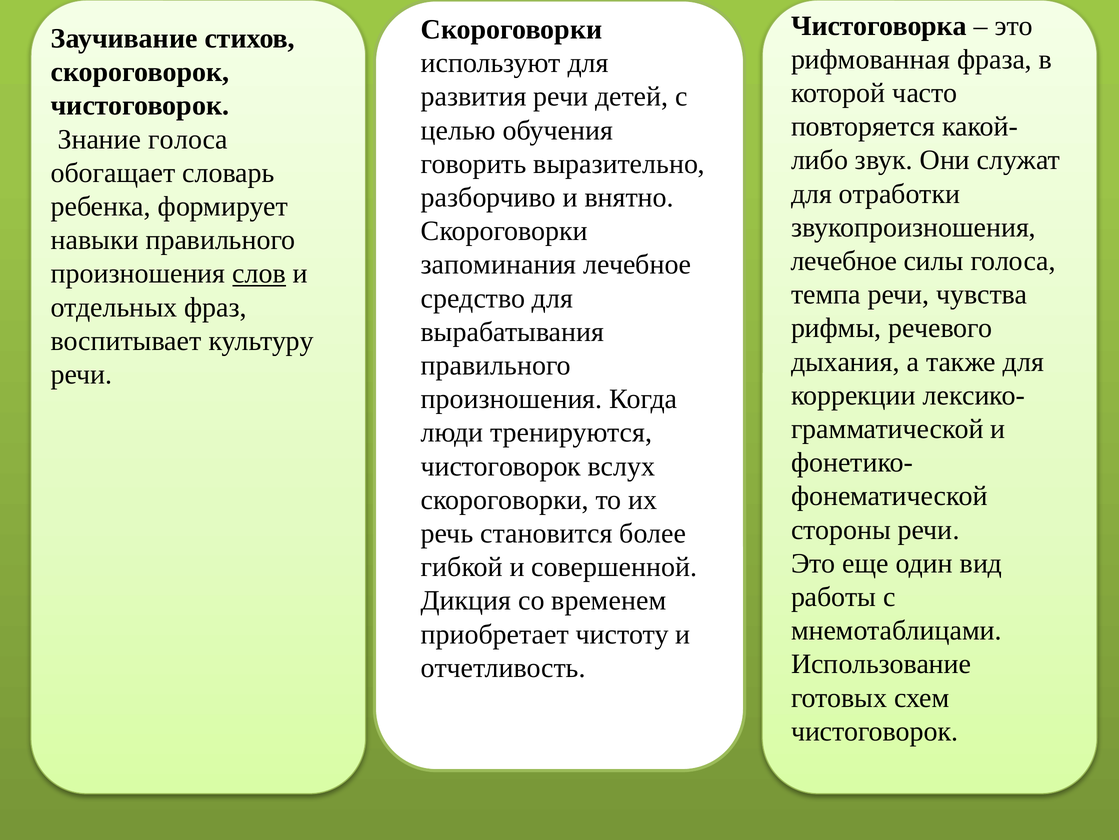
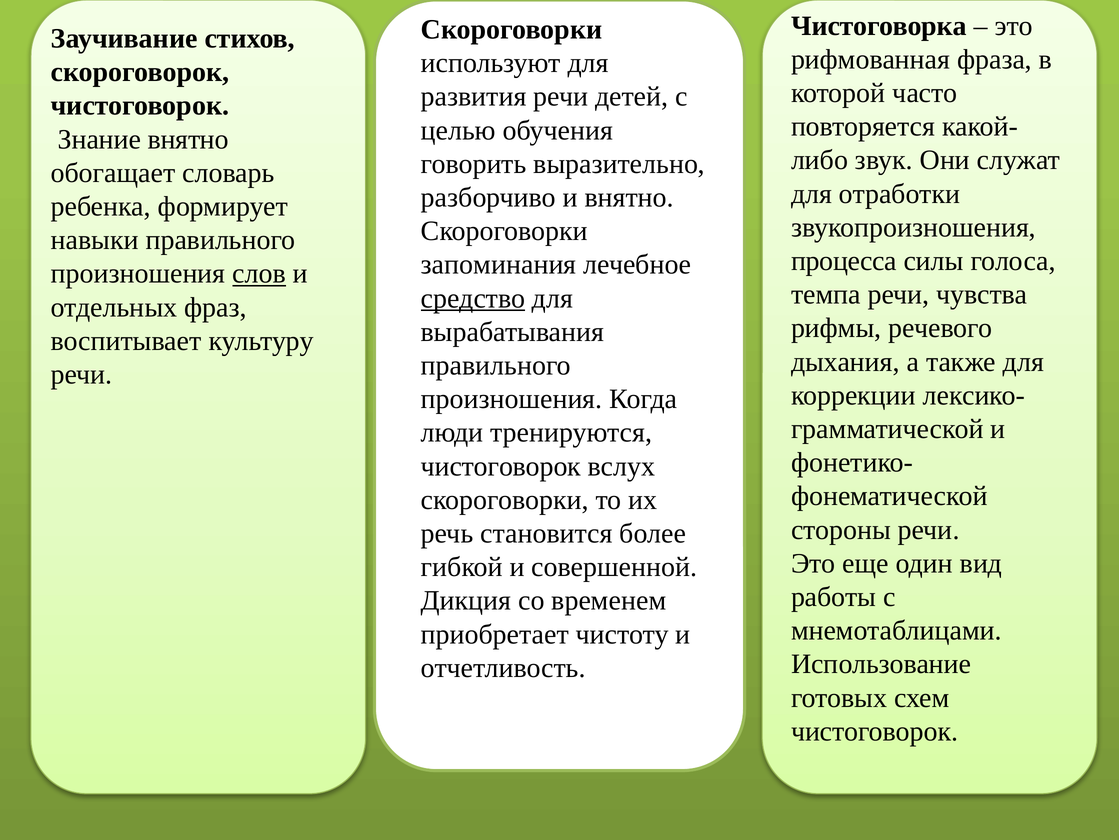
Знание голоса: голоса -> внятно
лечебное at (844, 261): лечебное -> процесса
средство underline: none -> present
